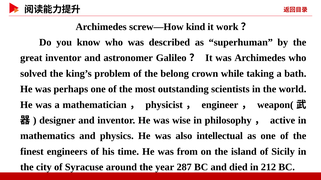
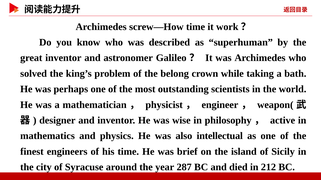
screw—How kind: kind -> time
from: from -> brief
